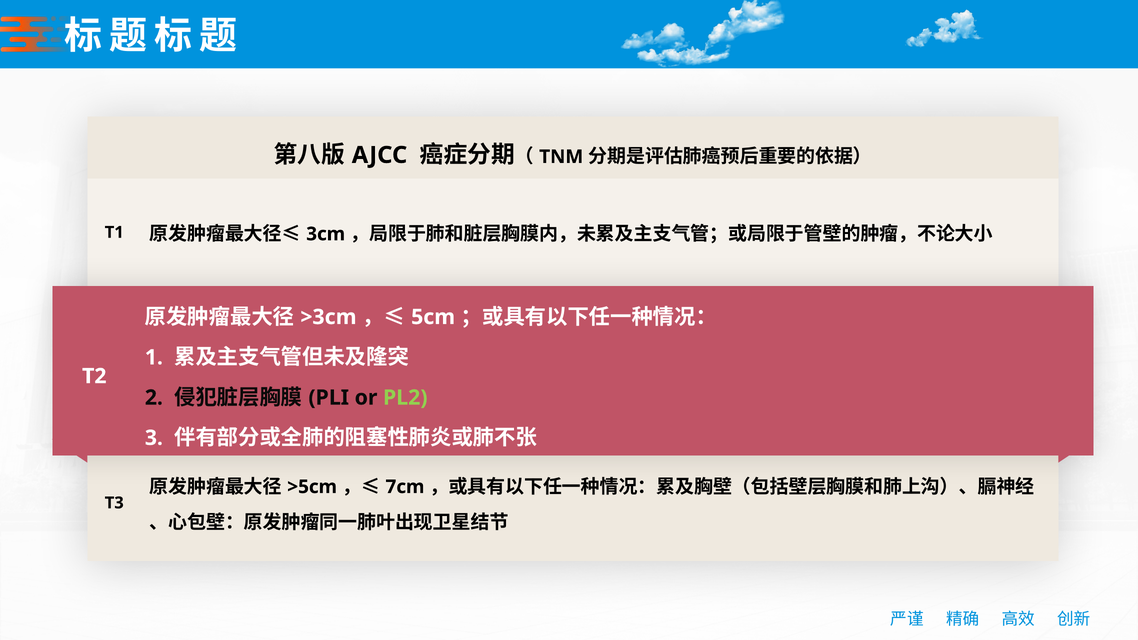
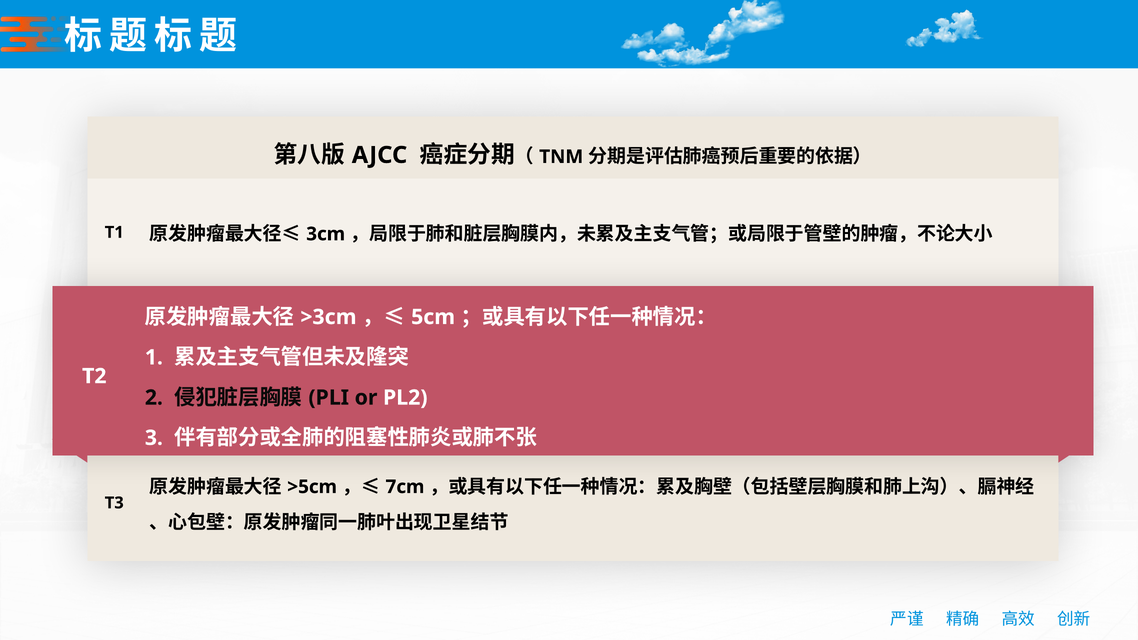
PL2 colour: light green -> white
